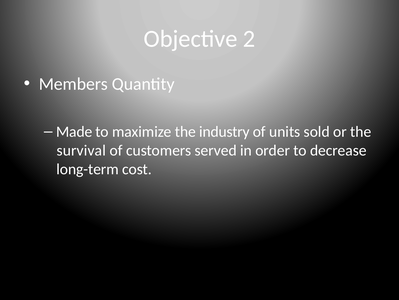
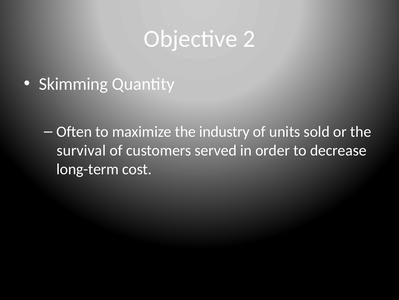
Members: Members -> Skimming
Made: Made -> Often
